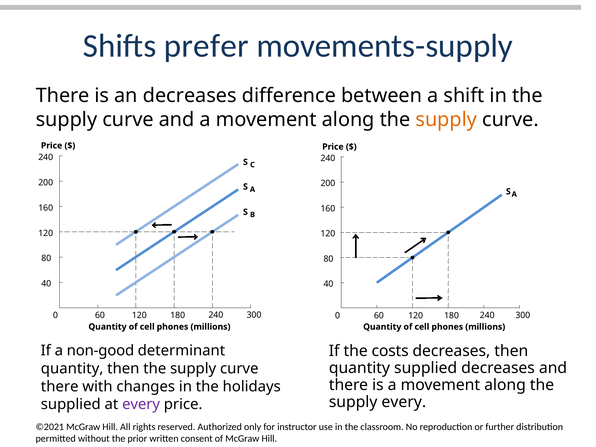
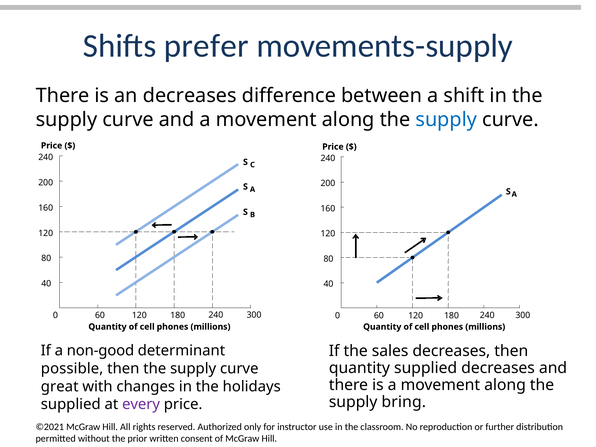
supply at (446, 120) colour: orange -> blue
costs: costs -> sales
quantity at (72, 369): quantity -> possible
there at (60, 386): there -> great
supply every: every -> bring
